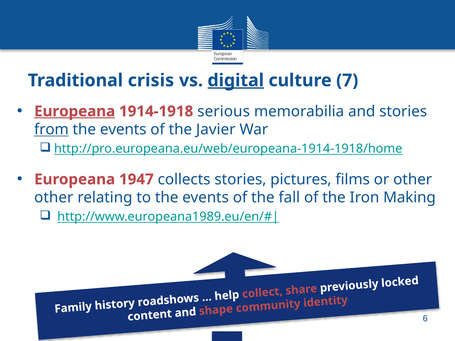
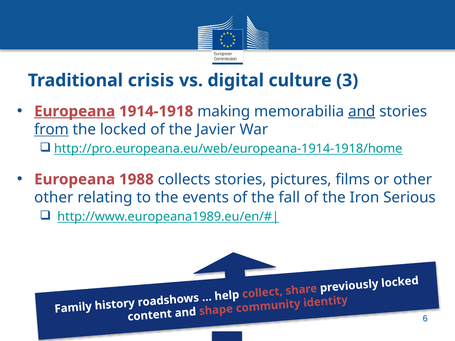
digital underline: present -> none
7: 7 -> 3
serious: serious -> making
and at (362, 111) underline: none -> present
events at (123, 130): events -> locked
1947: 1947 -> 1988
Making: Making -> Serious
